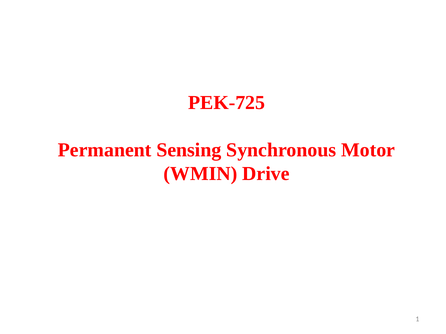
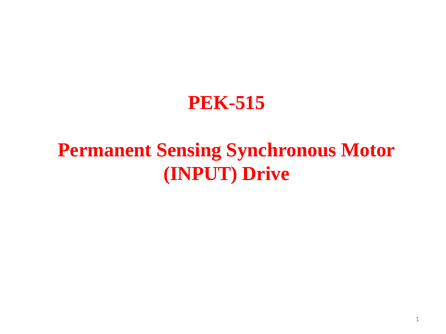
PEK-725: PEK-725 -> PEK-515
WMIN: WMIN -> INPUT
